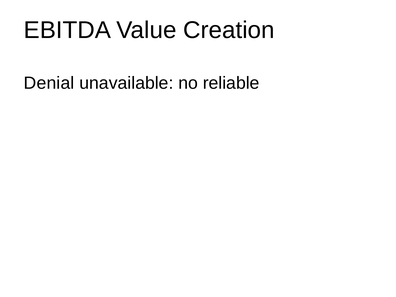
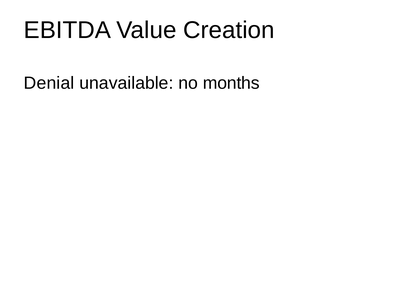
reliable: reliable -> months
